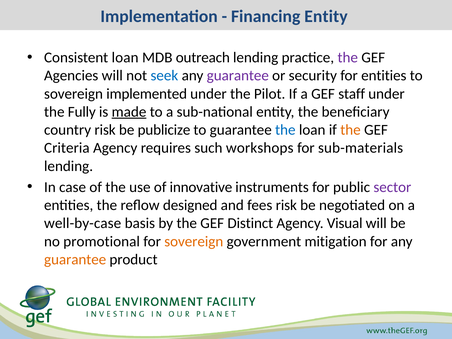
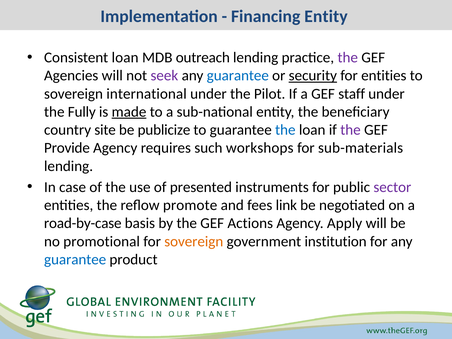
seek colour: blue -> purple
guarantee at (238, 76) colour: purple -> blue
security underline: none -> present
implemented: implemented -> international
country risk: risk -> site
the at (351, 130) colour: orange -> purple
Criteria: Criteria -> Provide
innovative: innovative -> presented
designed: designed -> promote
fees risk: risk -> link
well-by-case: well-by-case -> road-by-case
Distinct: Distinct -> Actions
Visual: Visual -> Apply
mitigation: mitigation -> institution
guarantee at (75, 259) colour: orange -> blue
